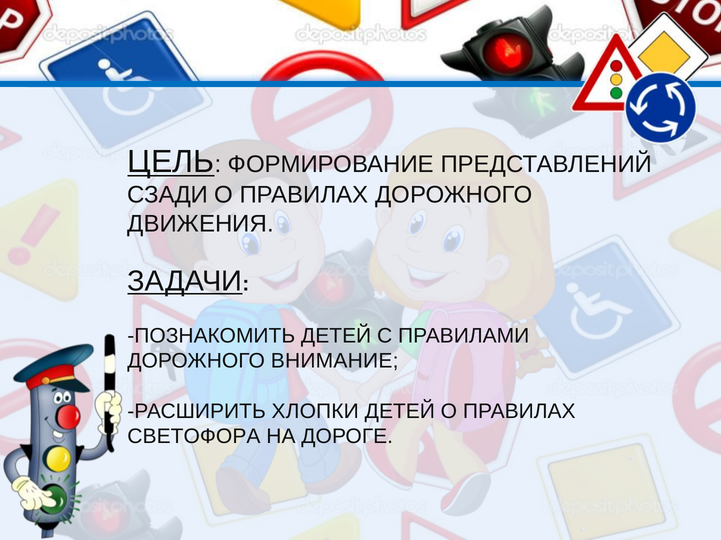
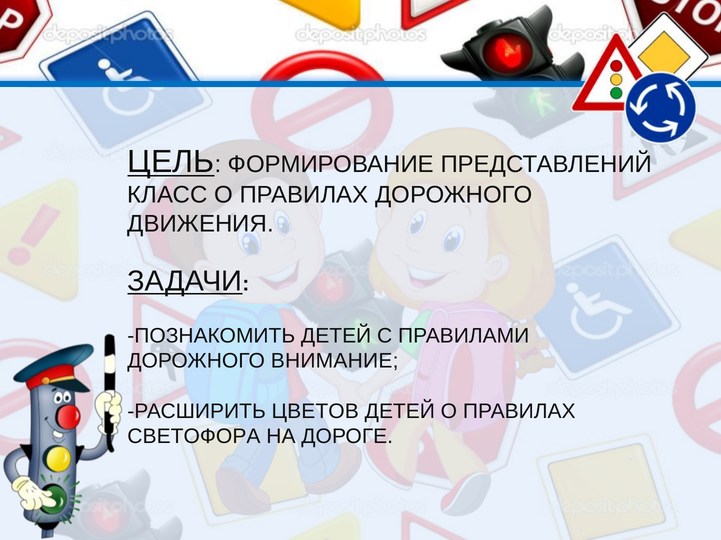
СЗАДИ: СЗАДИ -> КЛАСС
ХЛОПКИ: ХЛОПКИ -> ЦВЕТОВ
